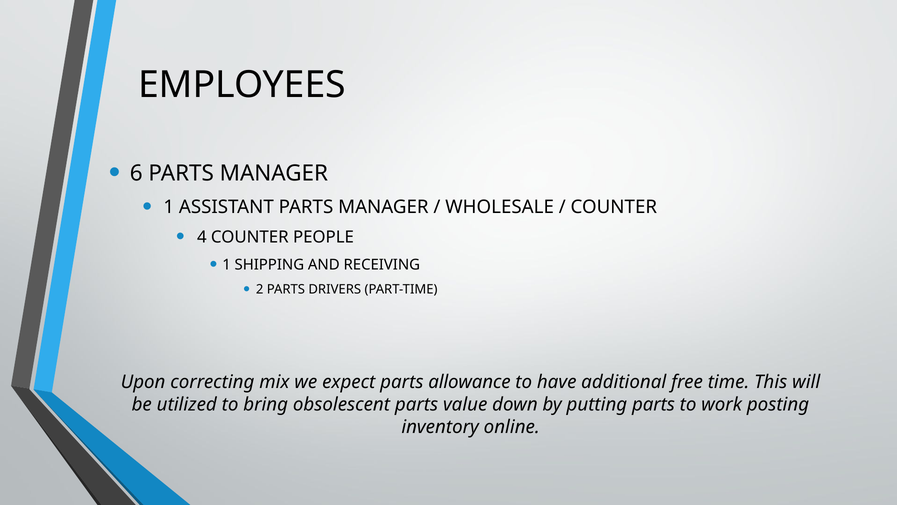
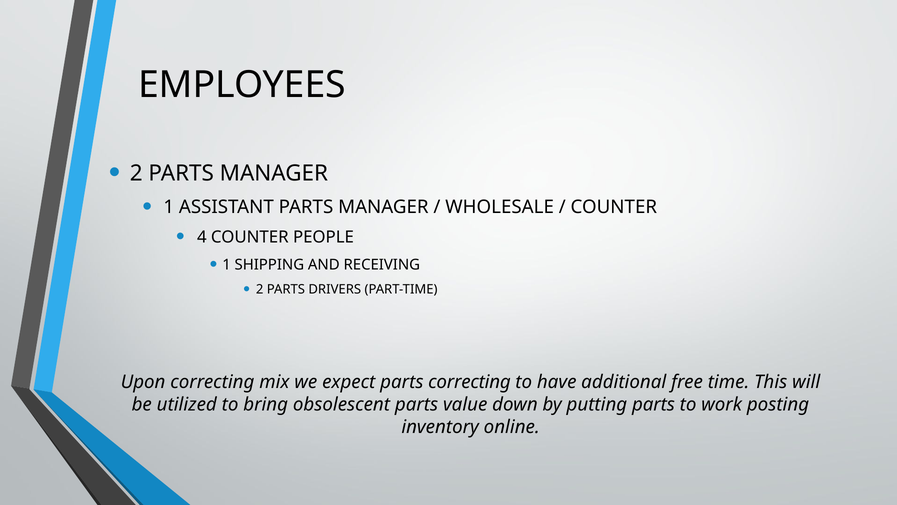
6 at (136, 173): 6 -> 2
parts allowance: allowance -> correcting
